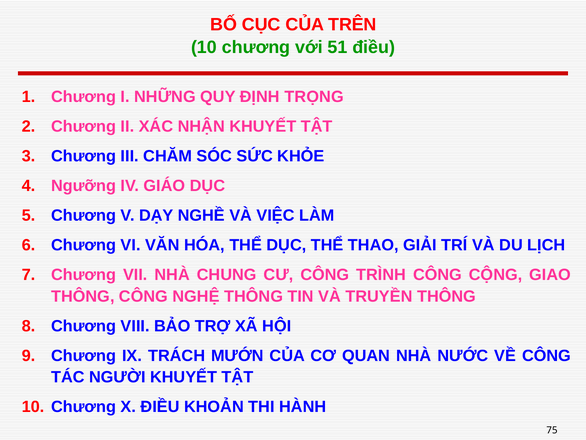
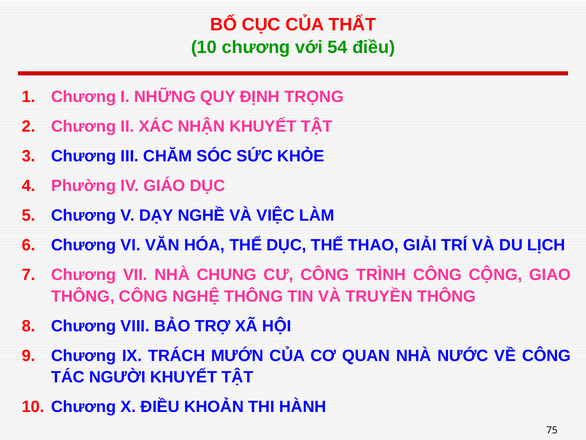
TRÊN: TRÊN -> THẤT
51: 51 -> 54
Ngưỡng: Ngưỡng -> Phường
